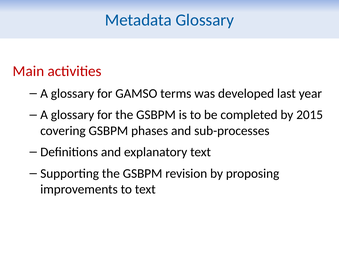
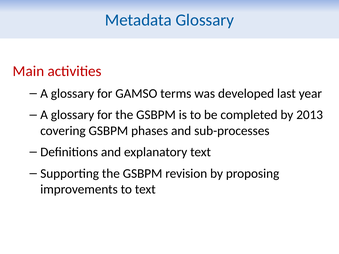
2015: 2015 -> 2013
